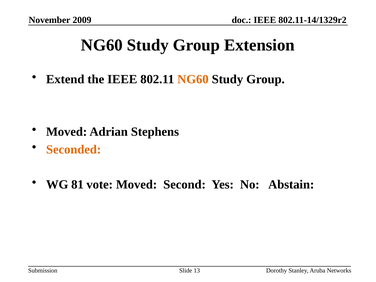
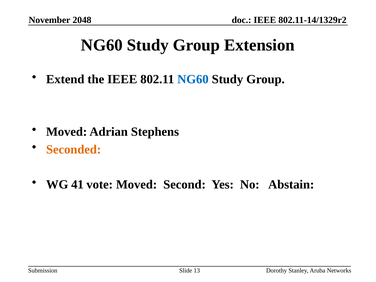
2009: 2009 -> 2048
NG60 at (193, 79) colour: orange -> blue
81: 81 -> 41
